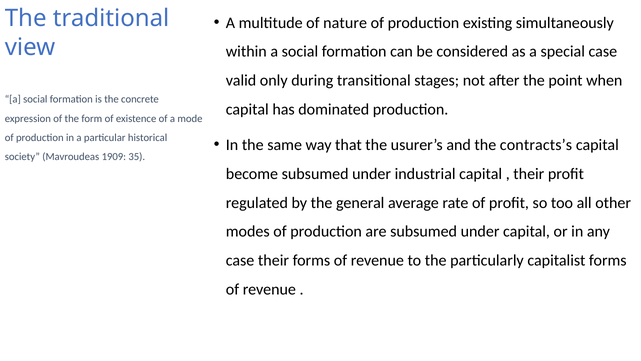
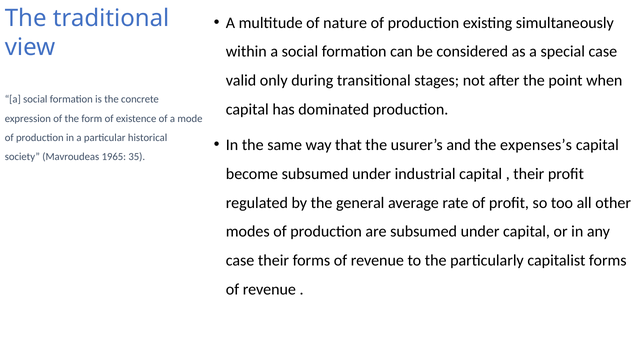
contracts’s: contracts’s -> expenses’s
1909: 1909 -> 1965
